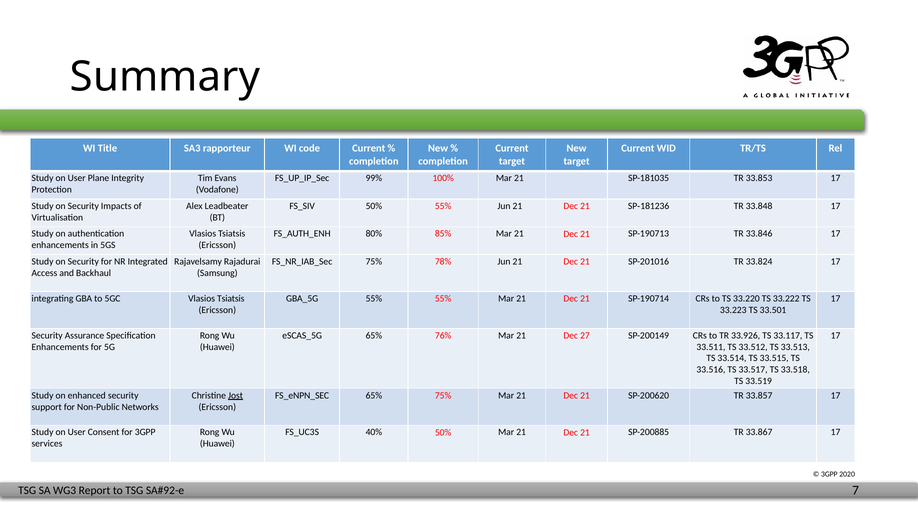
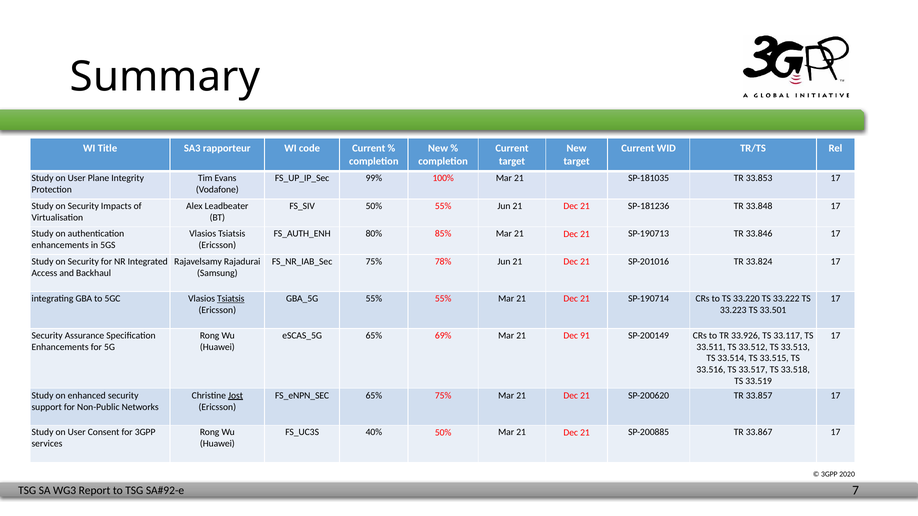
Tsiatsis at (231, 299) underline: none -> present
76%: 76% -> 69%
27: 27 -> 91
